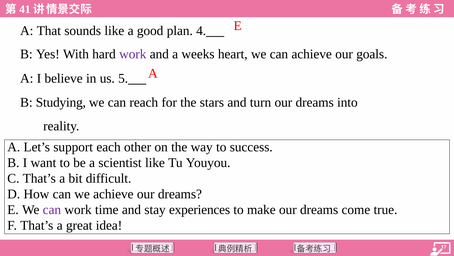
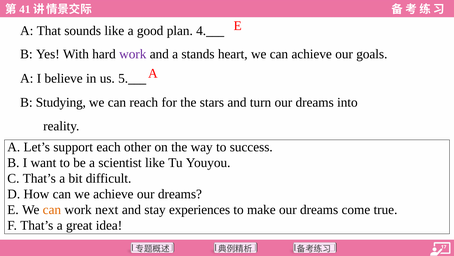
weeks: weeks -> stands
can at (52, 209) colour: purple -> orange
time: time -> next
